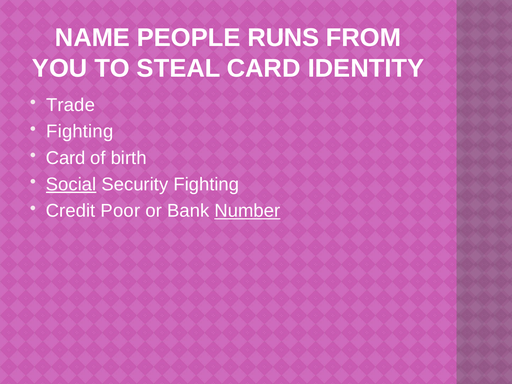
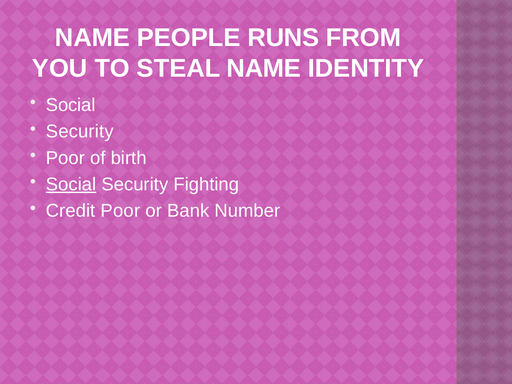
STEAL CARD: CARD -> NAME
Trade at (71, 105): Trade -> Social
Fighting at (80, 131): Fighting -> Security
Card at (66, 158): Card -> Poor
Number underline: present -> none
